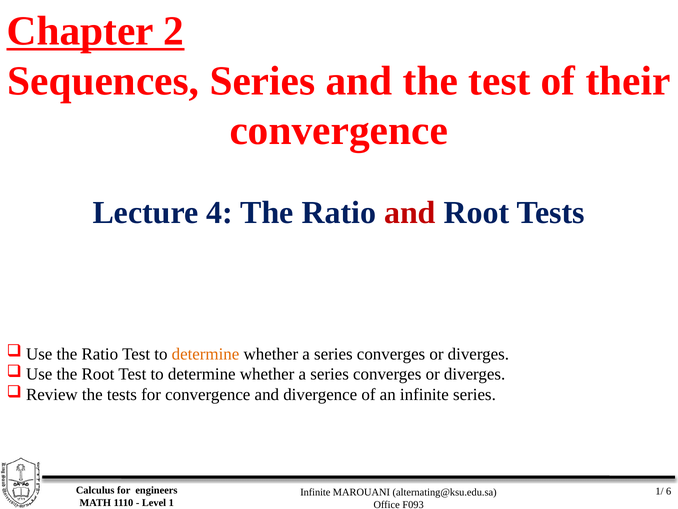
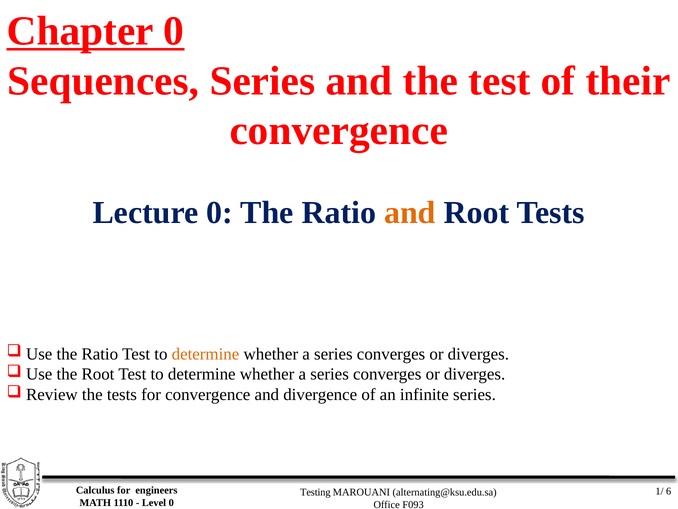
Chapter 2: 2 -> 0
Lecture 4: 4 -> 0
and at (410, 212) colour: red -> orange
Infinite at (315, 492): Infinite -> Testing
Level 1: 1 -> 0
